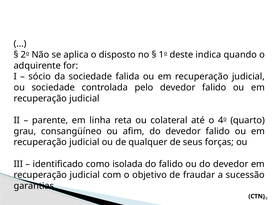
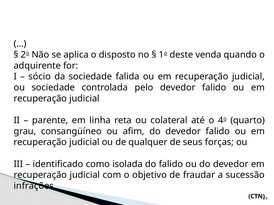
indica: indica -> venda
garantias: garantias -> infrações
